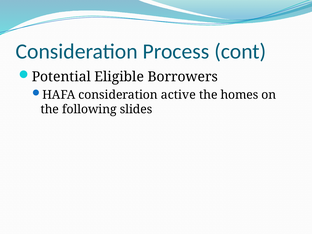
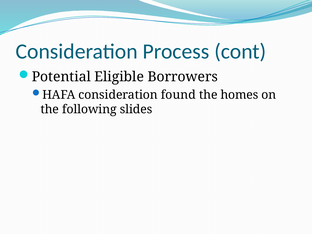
active: active -> found
